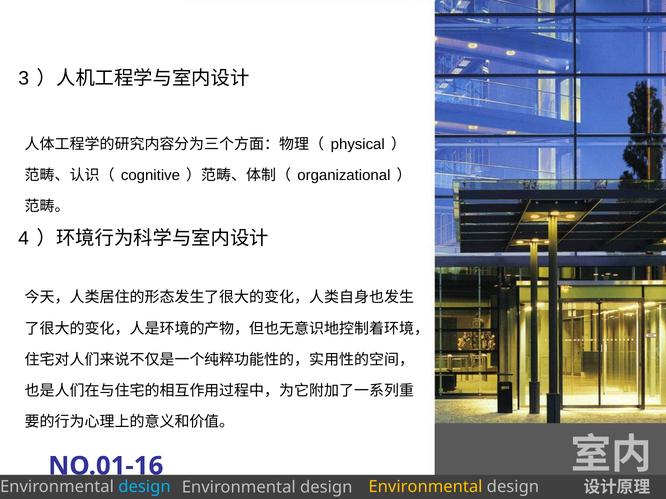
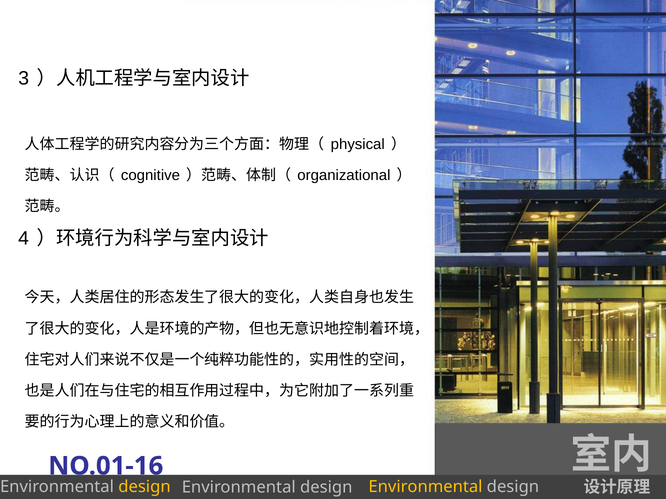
design at (144, 487) colour: light blue -> yellow
